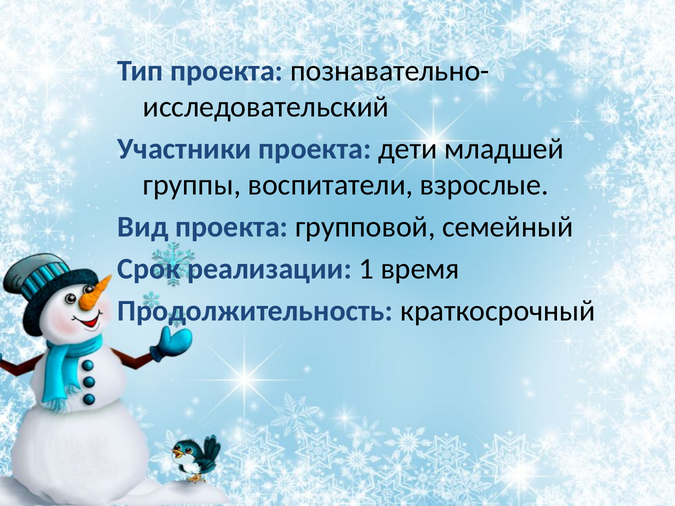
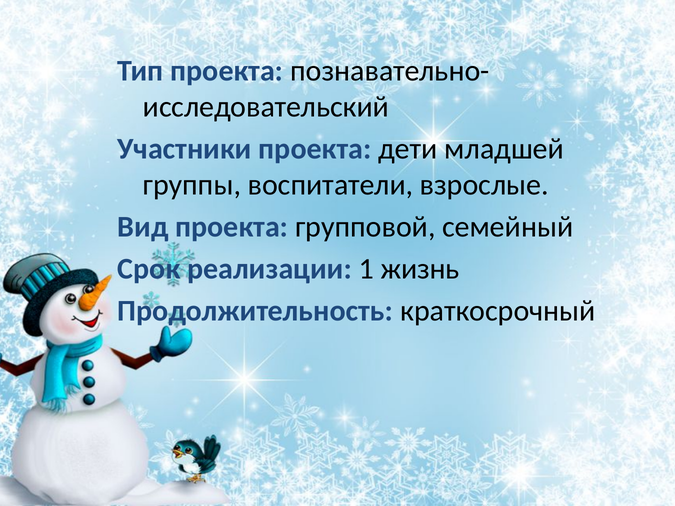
время: время -> жизнь
